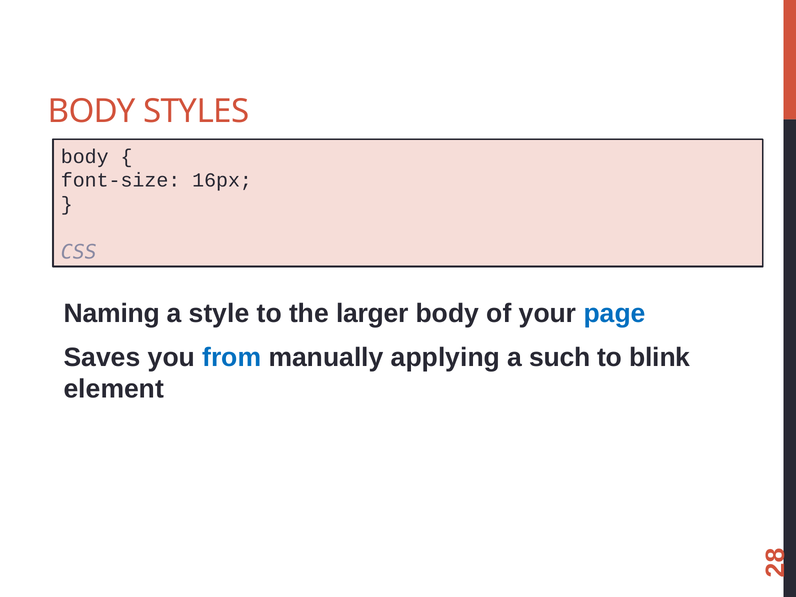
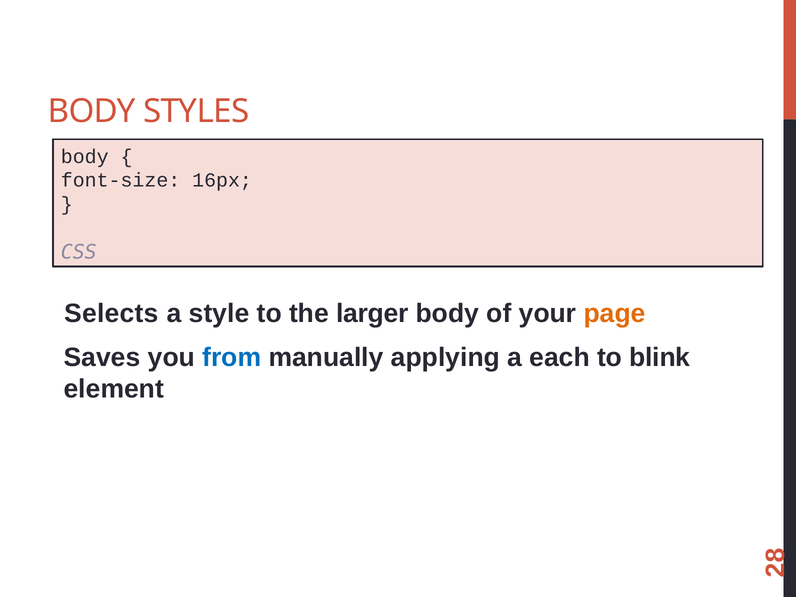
Naming: Naming -> Selects
page colour: blue -> orange
such: such -> each
